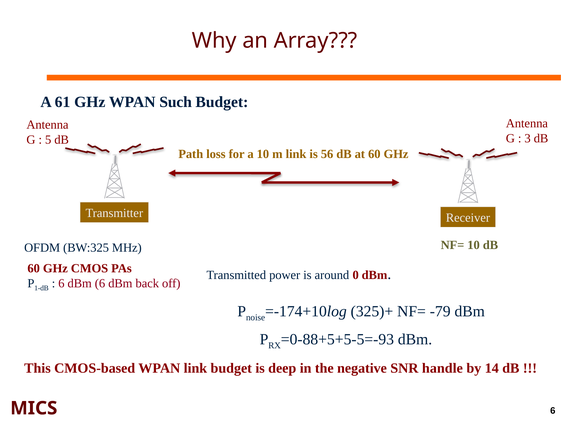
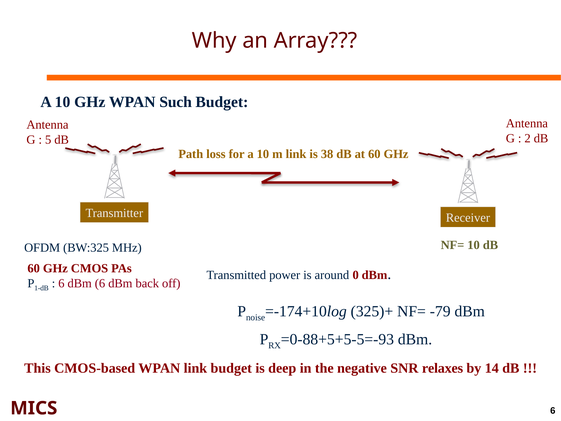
61 at (63, 102): 61 -> 10
3: 3 -> 2
56: 56 -> 38
handle: handle -> relaxes
